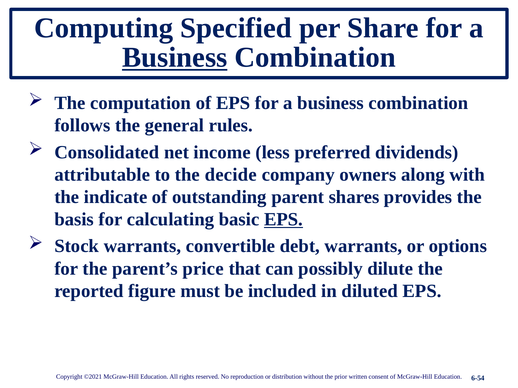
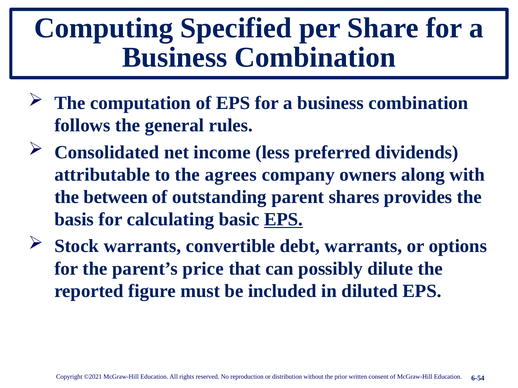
Business at (175, 57) underline: present -> none
decide: decide -> agrees
indicate: indicate -> between
